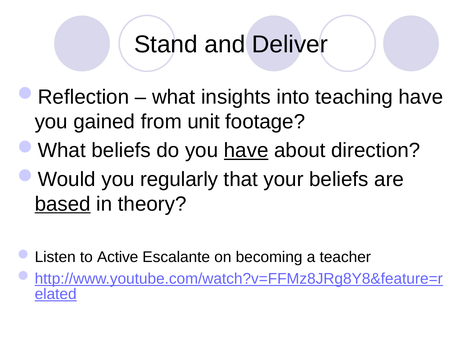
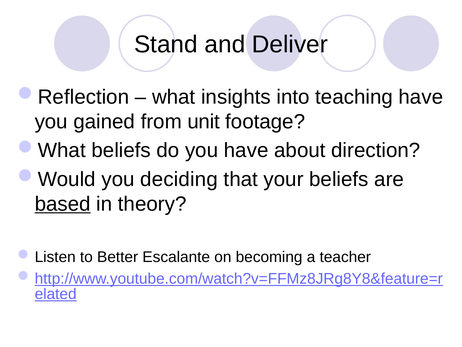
have at (246, 150) underline: present -> none
regularly: regularly -> deciding
Active: Active -> Better
